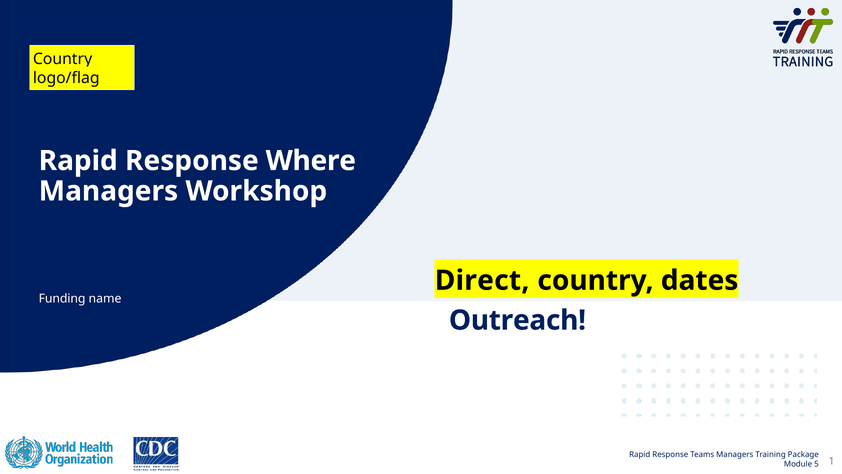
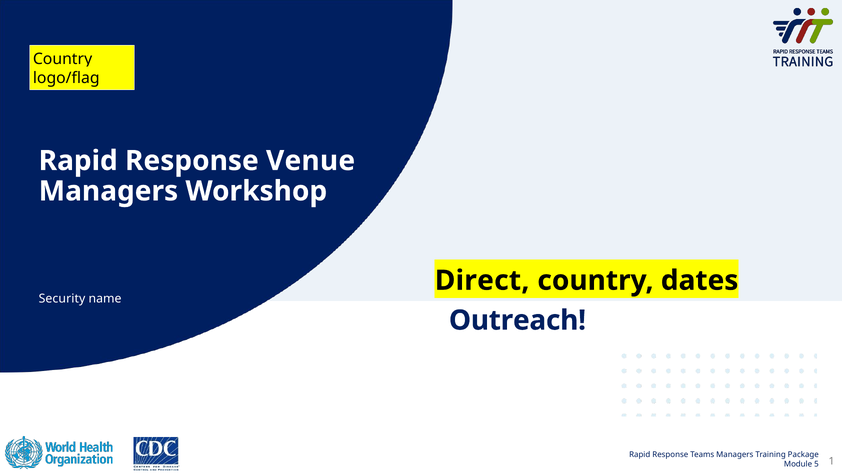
Where: Where -> Venue
Funding: Funding -> Security
